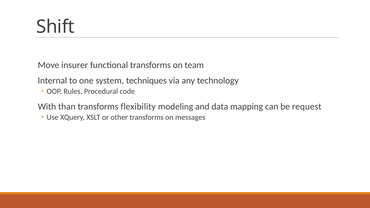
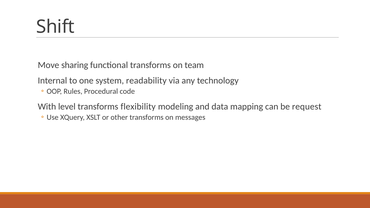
insurer: insurer -> sharing
techniques: techniques -> readability
than: than -> level
